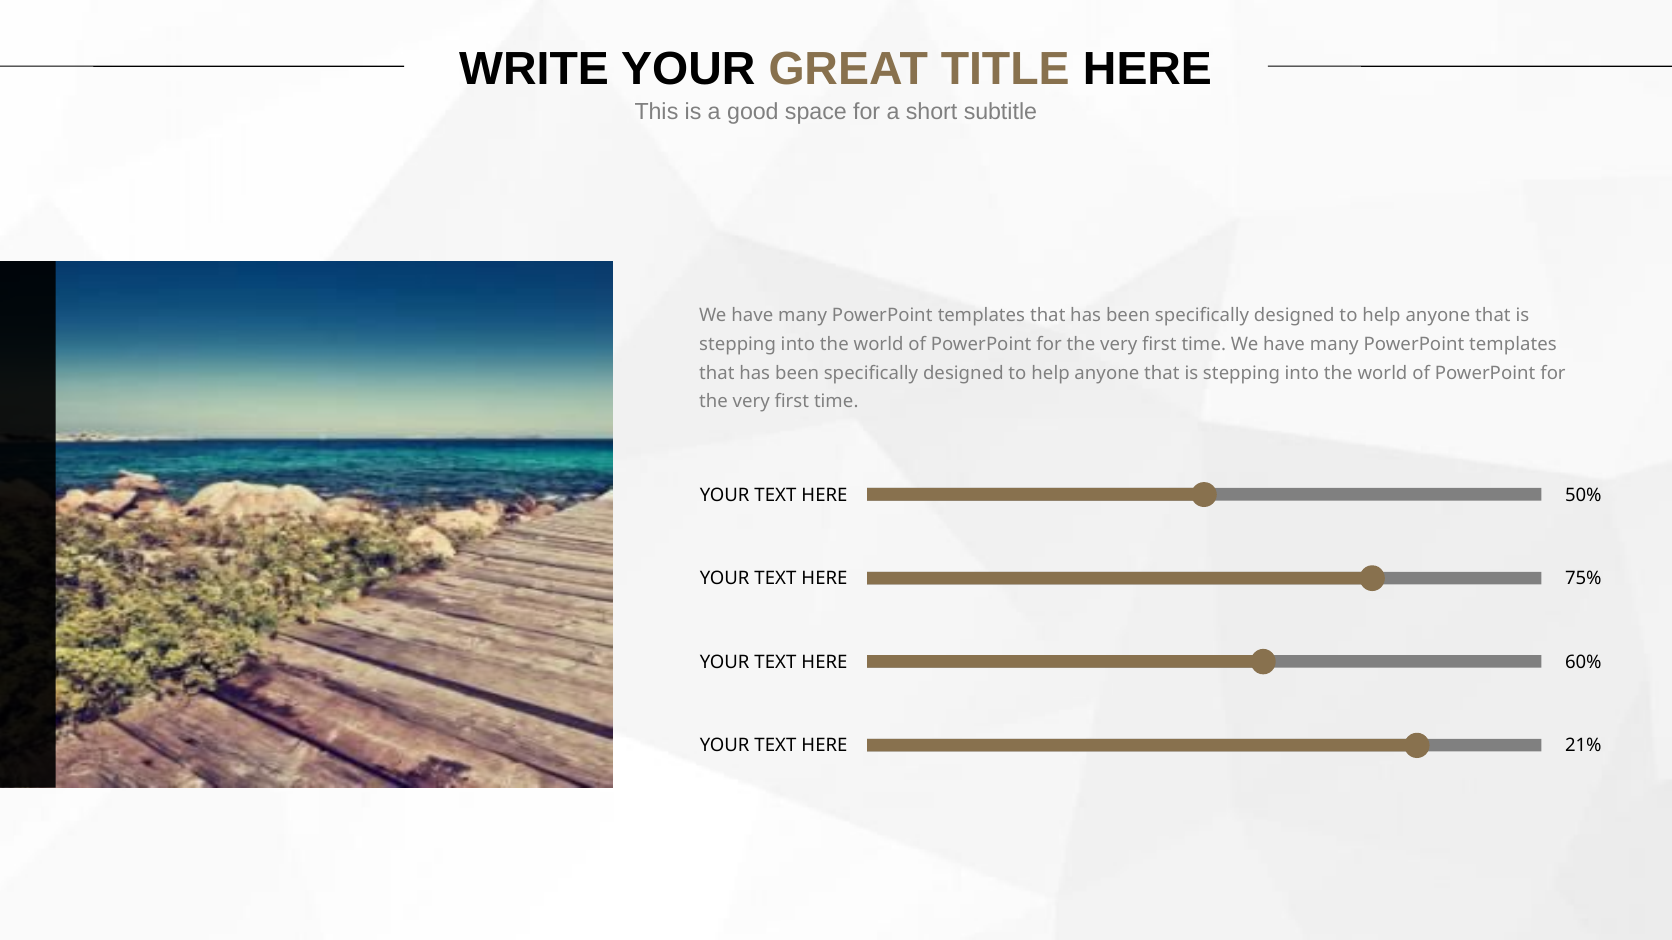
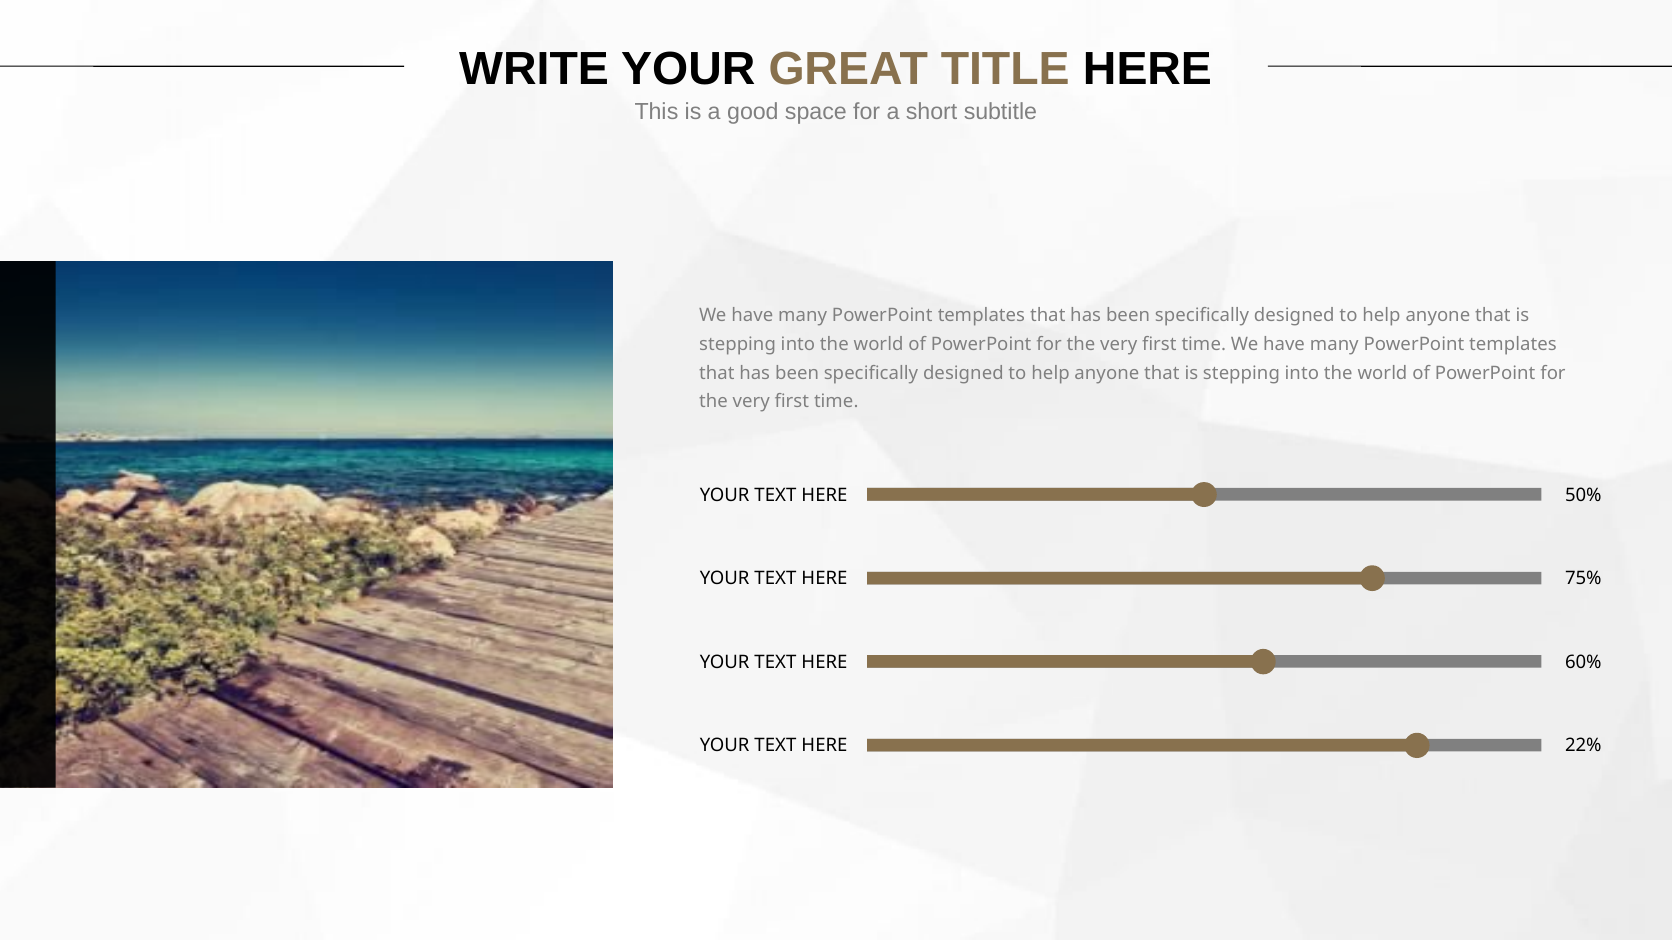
21%: 21% -> 22%
